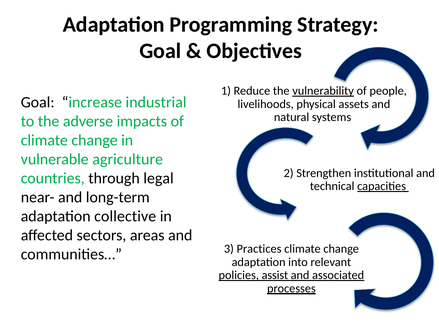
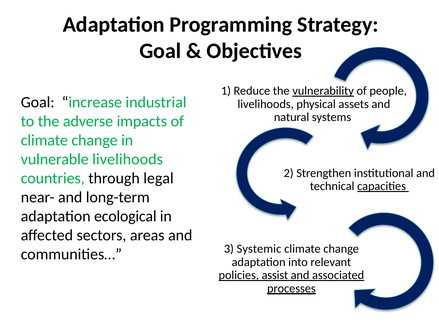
vulnerable agriculture: agriculture -> livelihoods
collective: collective -> ecological
Practices: Practices -> Systemic
